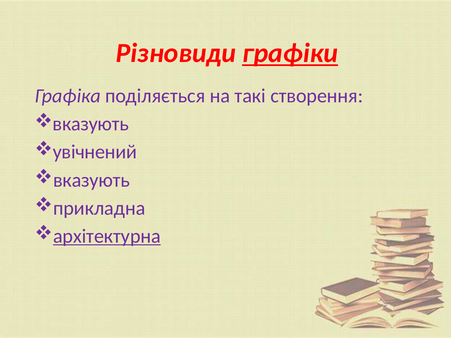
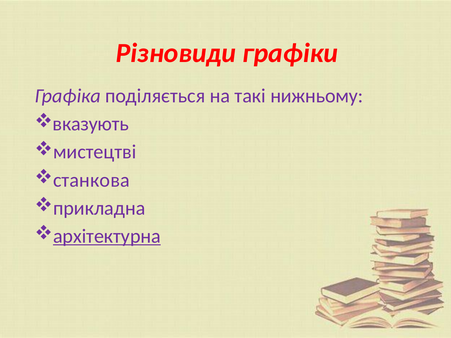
графіки underline: present -> none
створення: створення -> нижньому
увічнений: увічнений -> мистецтві
вказують at (91, 180): вказують -> станкова
